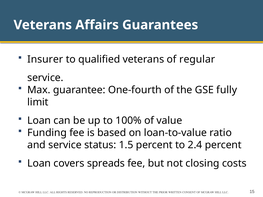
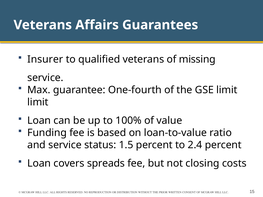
regular: regular -> missing
GSE fully: fully -> limit
